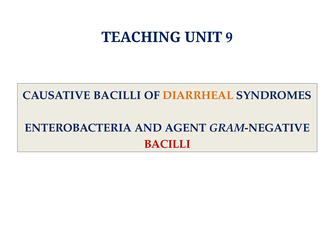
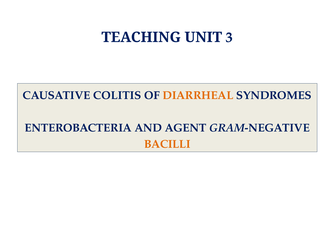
9: 9 -> 3
CAUSATIVE BACILLI: BACILLI -> COLITIS
BACILLI at (167, 144) colour: red -> orange
